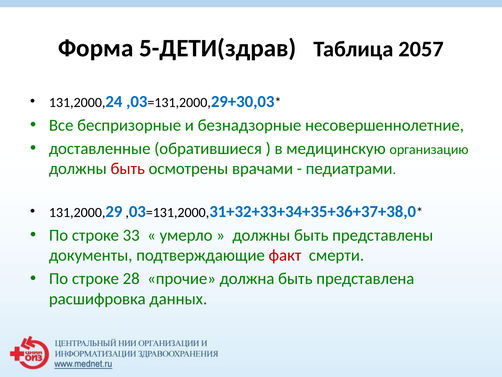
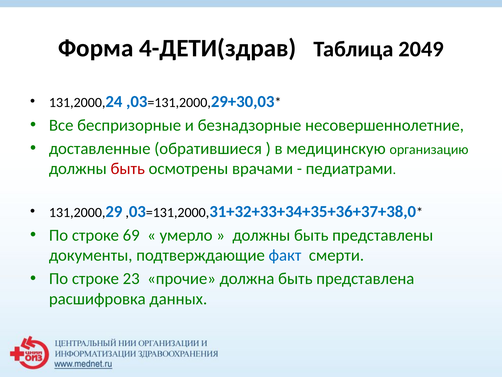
5-ДЕТИ(здрав: 5-ДЕТИ(здрав -> 4-ДЕТИ(здрав
2057: 2057 -> 2049
33: 33 -> 69
факт colour: red -> blue
28: 28 -> 23
